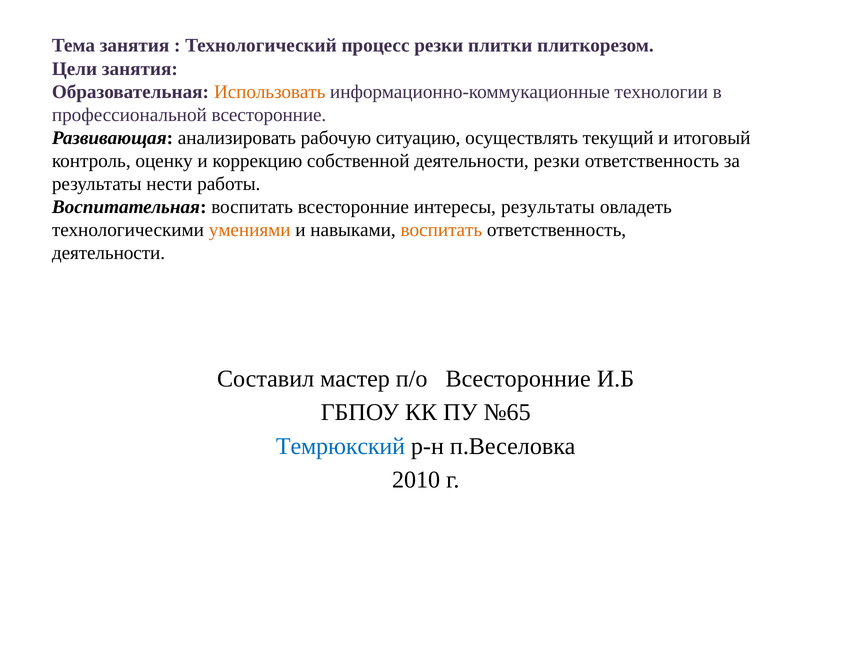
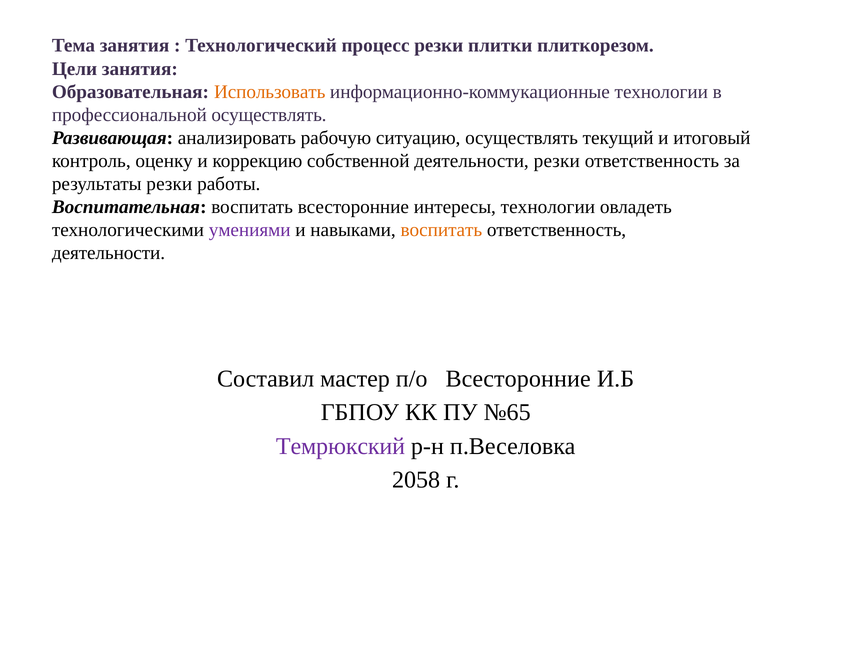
профессиональной всесторонние: всесторонние -> осуществлять
результаты нести: нести -> резки
интересы результаты: результаты -> технологии
умениями colour: orange -> purple
Темрюкский colour: blue -> purple
2010: 2010 -> 2058
